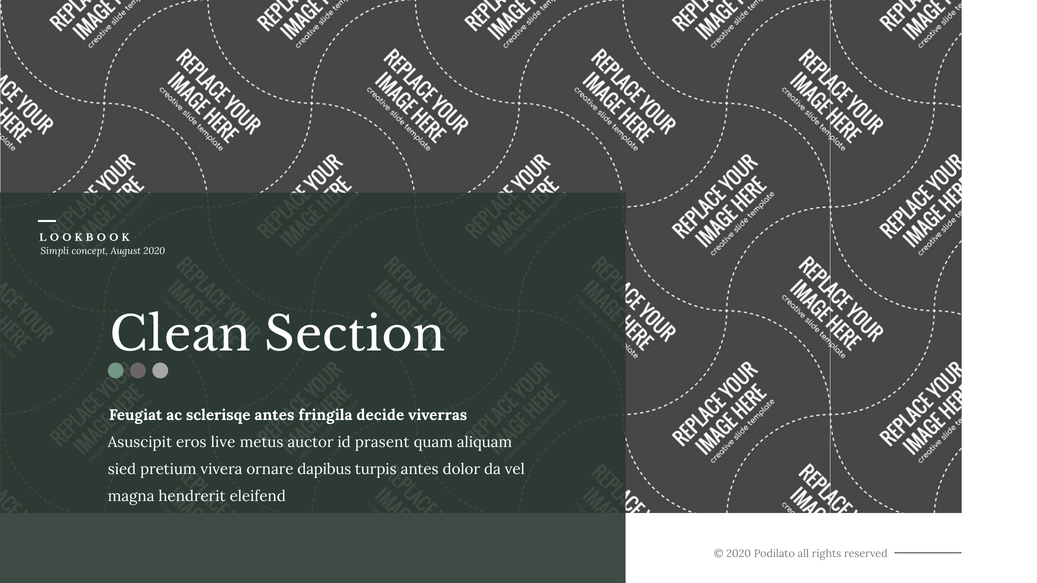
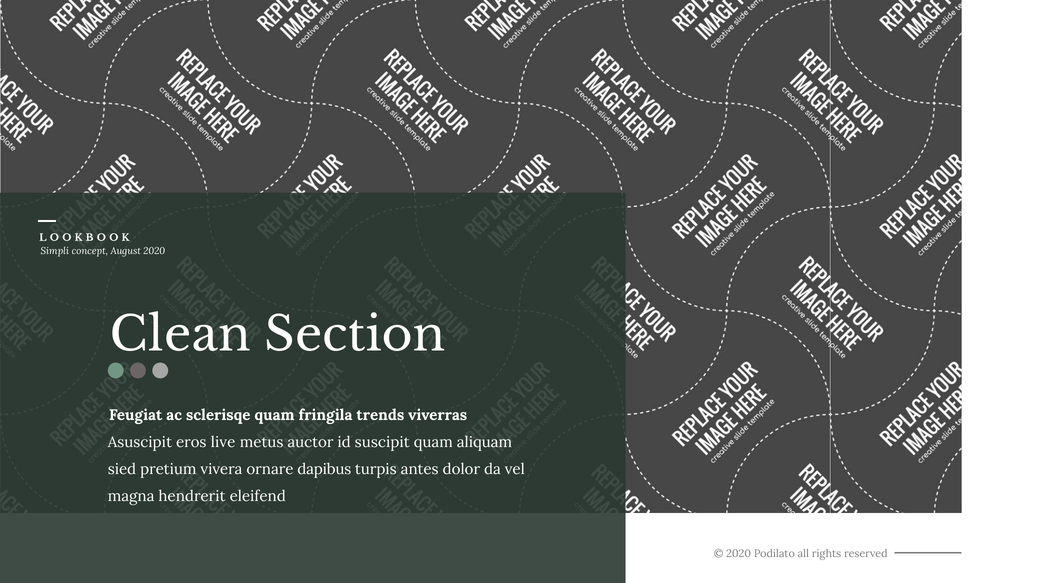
sclerisqe antes: antes -> quam
decide: decide -> trends
prasent: prasent -> suscipit
